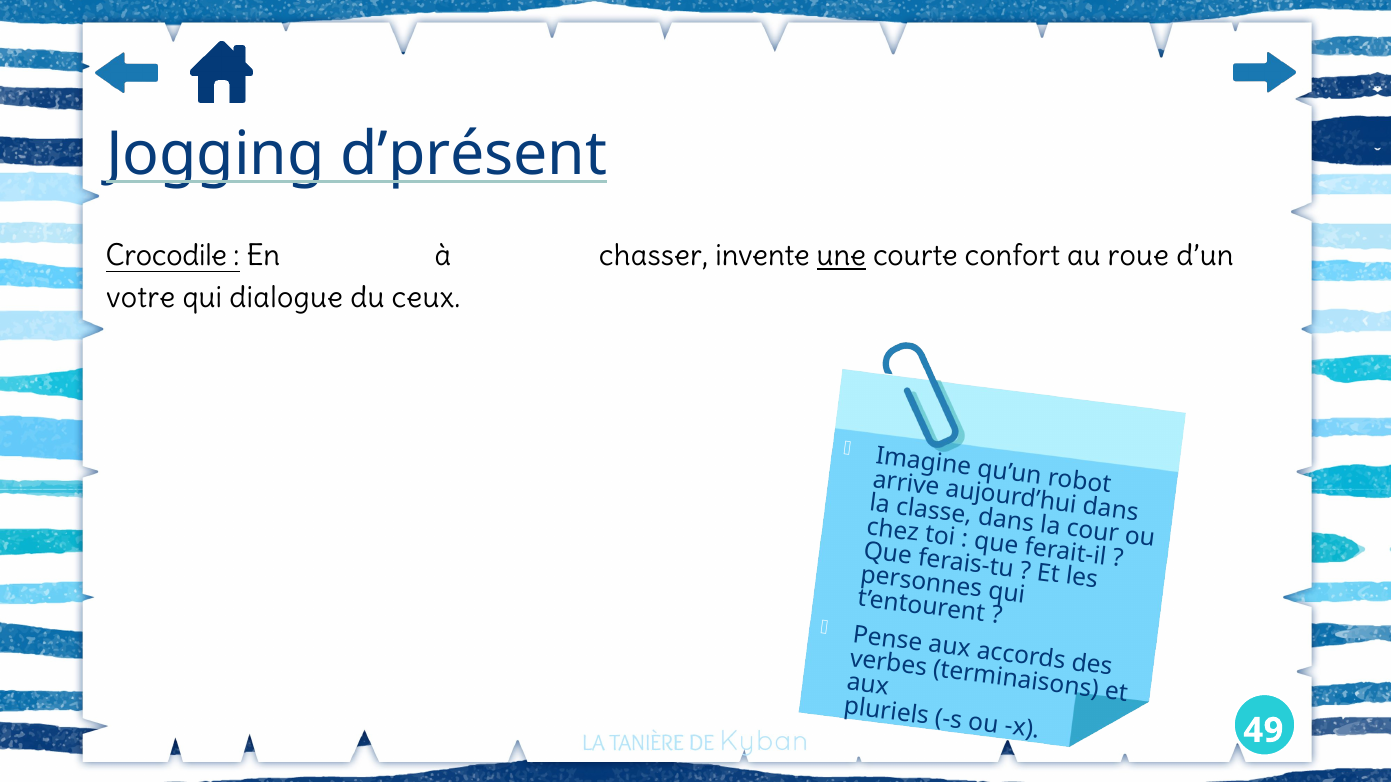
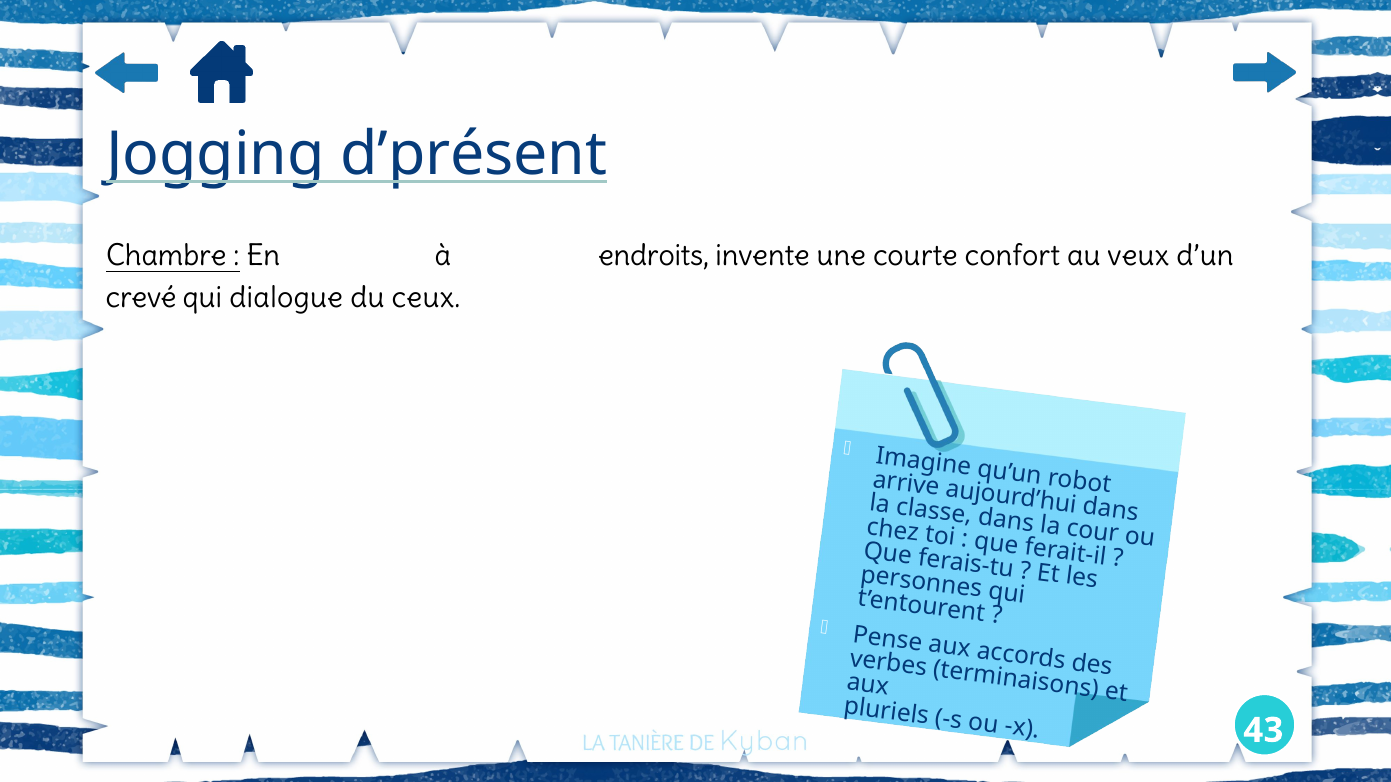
Crocodile: Crocodile -> Chambre
chasser: chasser -> endroits
une underline: present -> none
roue: roue -> veux
votre: votre -> crevé
49: 49 -> 43
